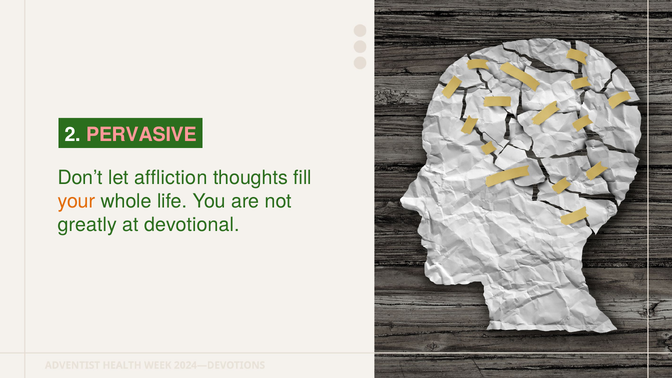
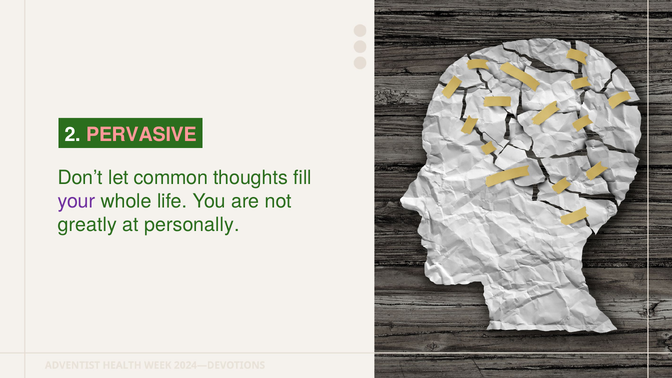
affliction: affliction -> common
your colour: orange -> purple
devotional: devotional -> personally
